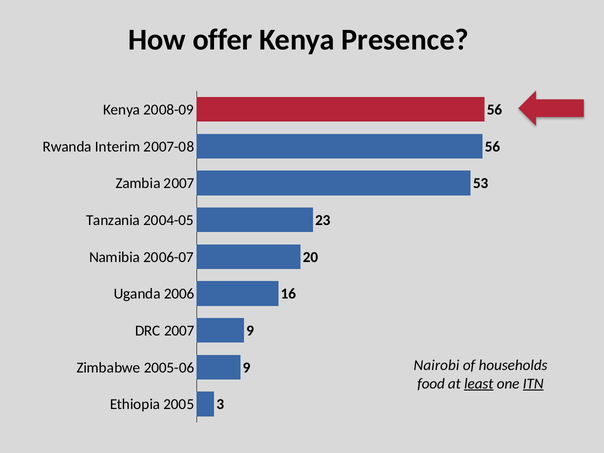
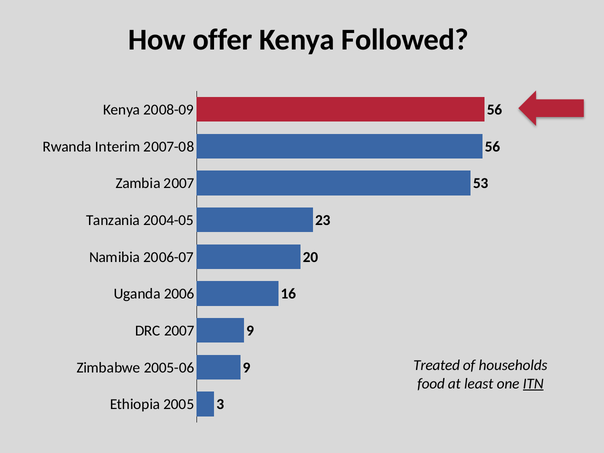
Presence: Presence -> Followed
Nairobi: Nairobi -> Treated
least underline: present -> none
